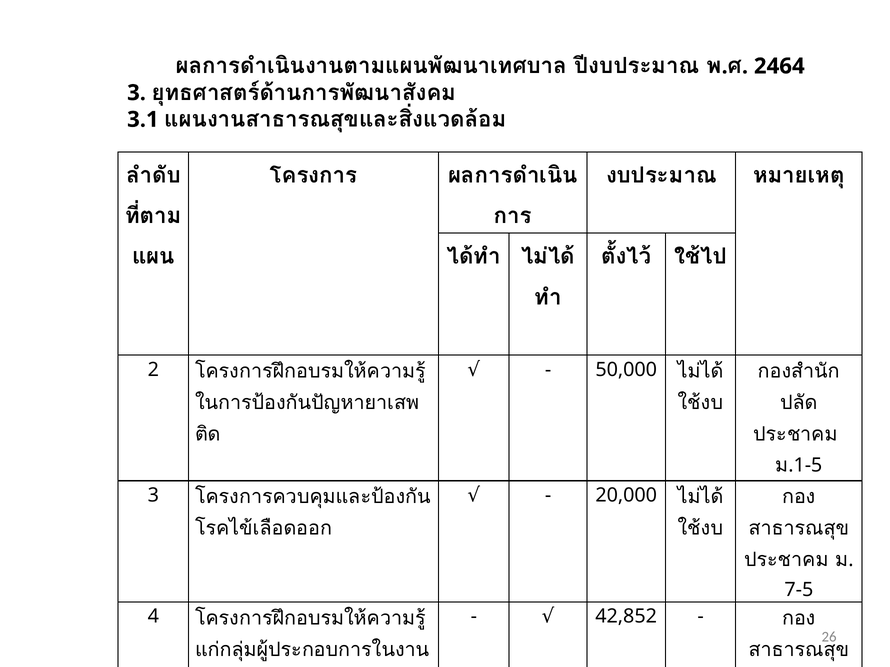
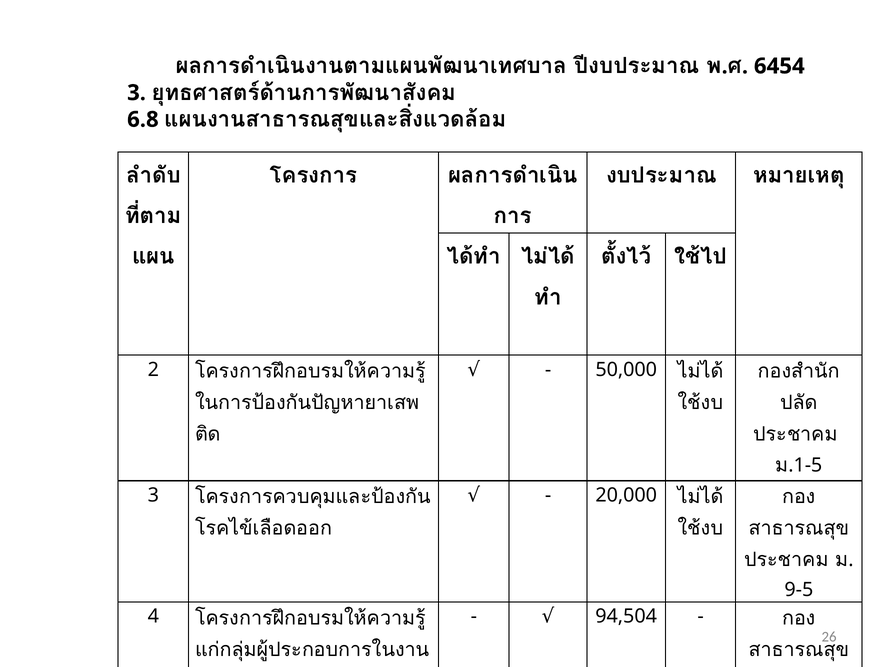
2464: 2464 -> 6454
3.1: 3.1 -> 6.8
7-5: 7-5 -> 9-5
42,852: 42,852 -> 94,504
